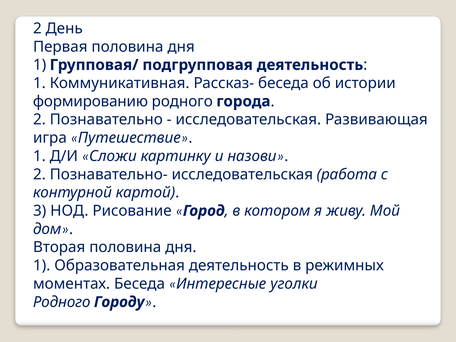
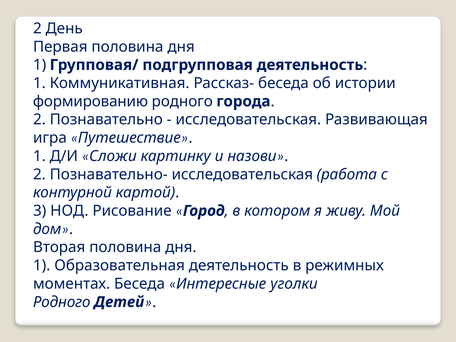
Городу: Городу -> Детей
